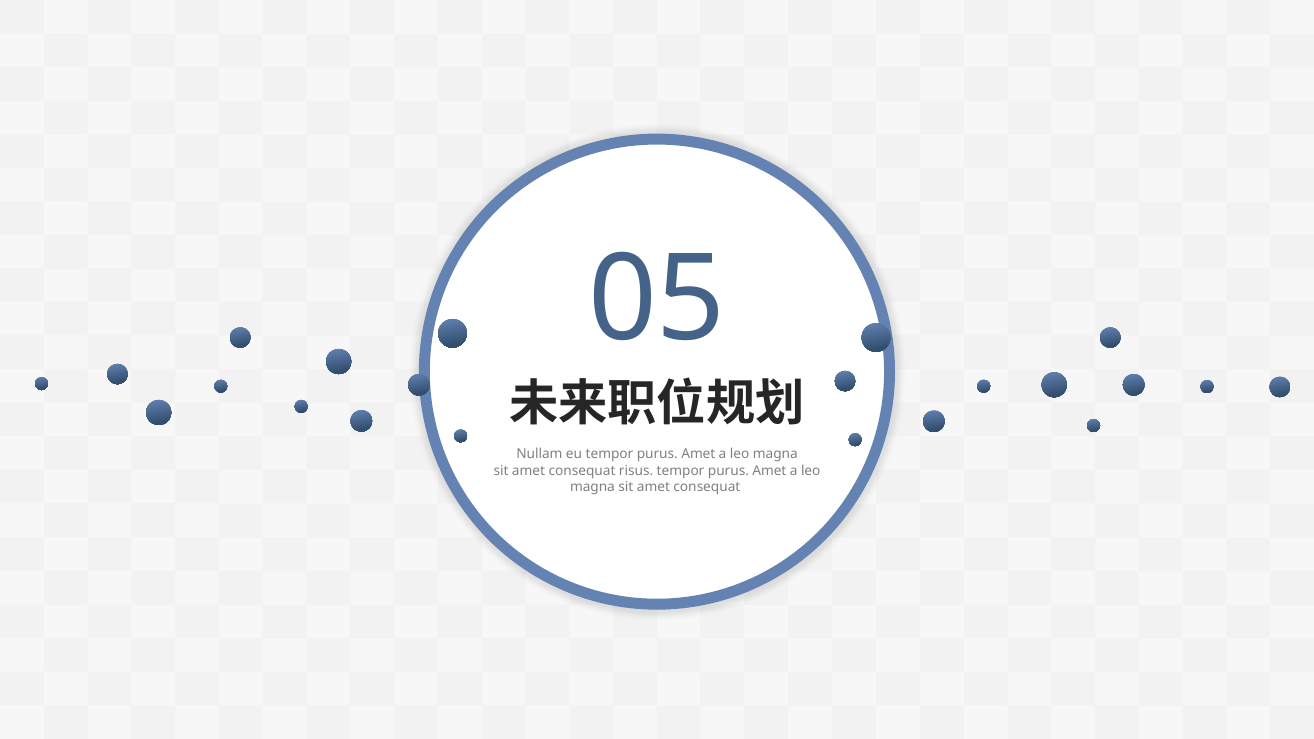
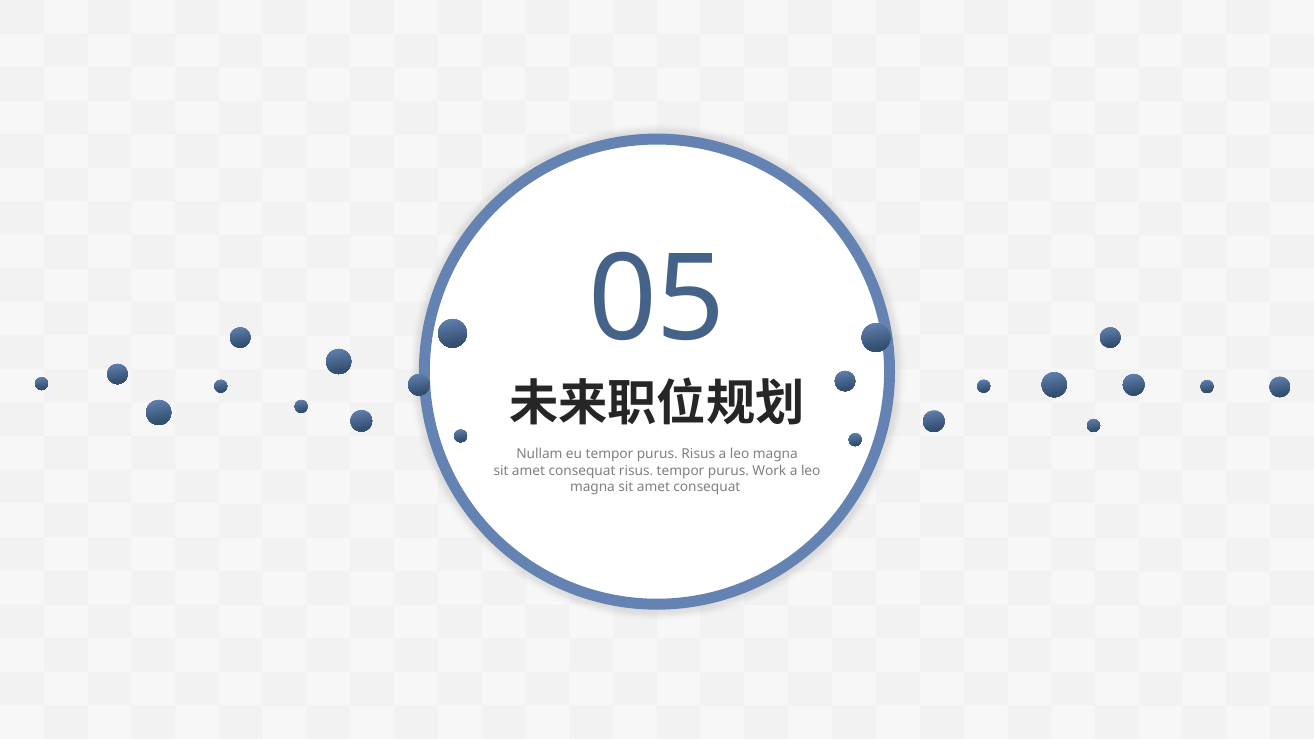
eu tempor purus Amet: Amet -> Risus
risus tempor purus Amet: Amet -> Work
